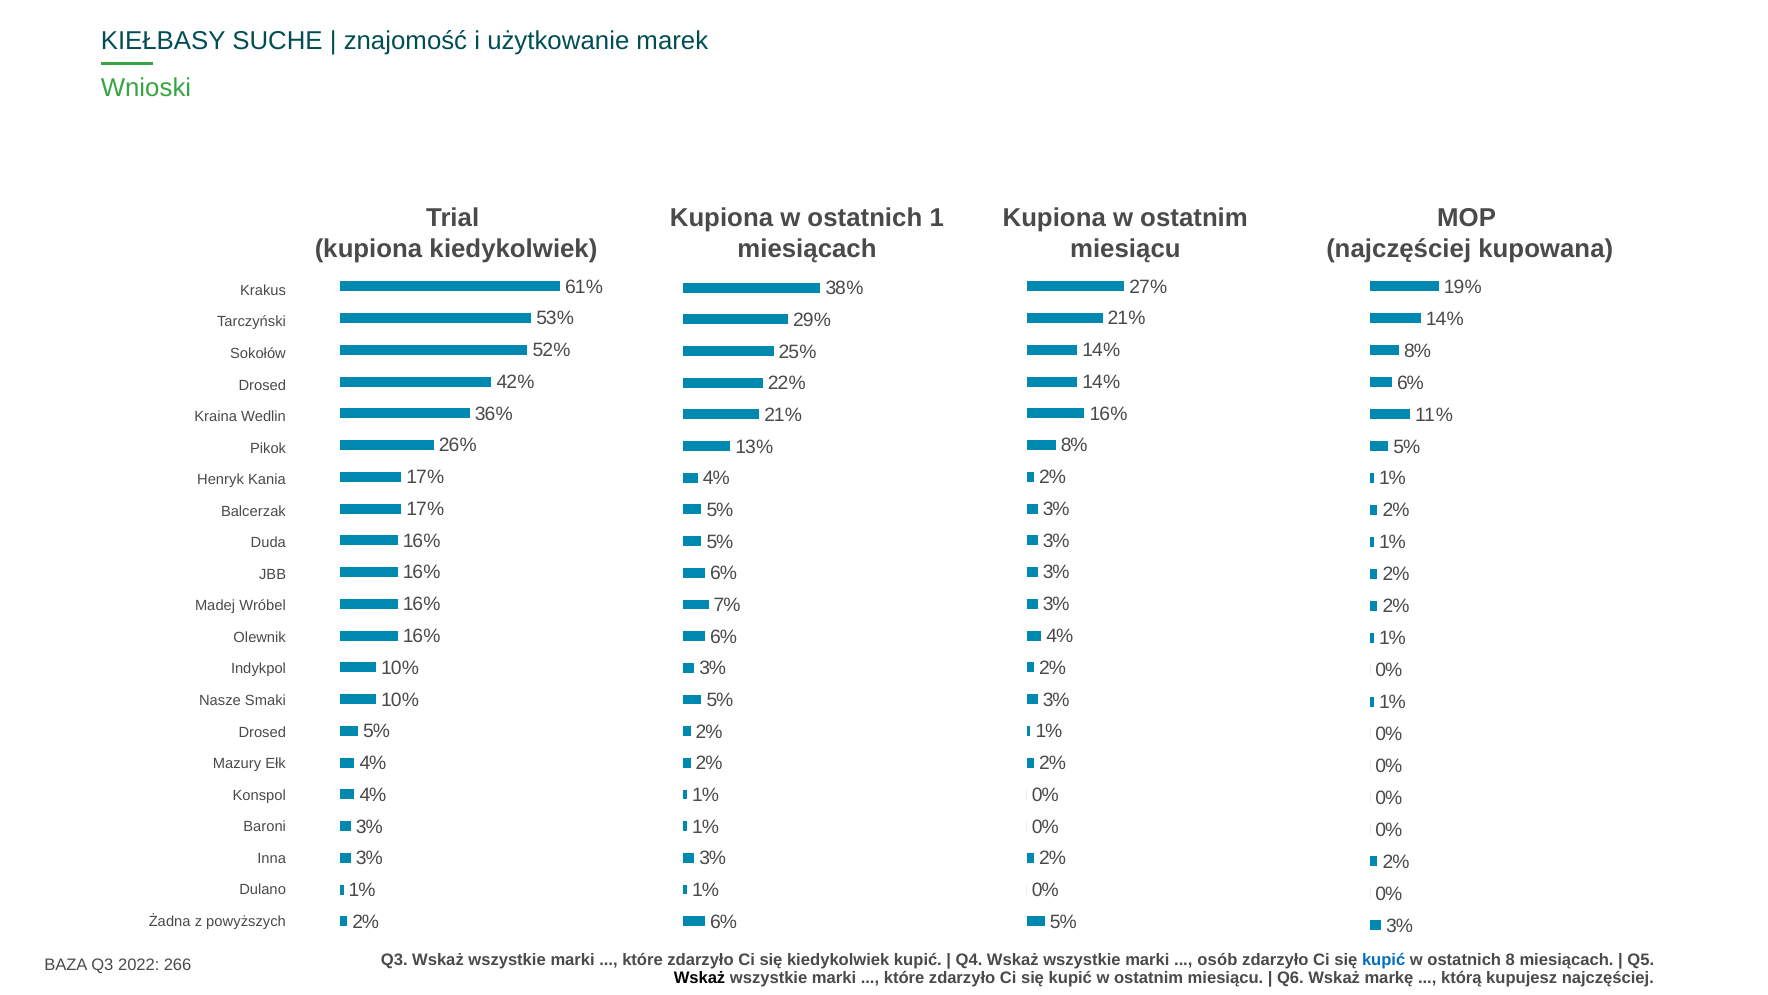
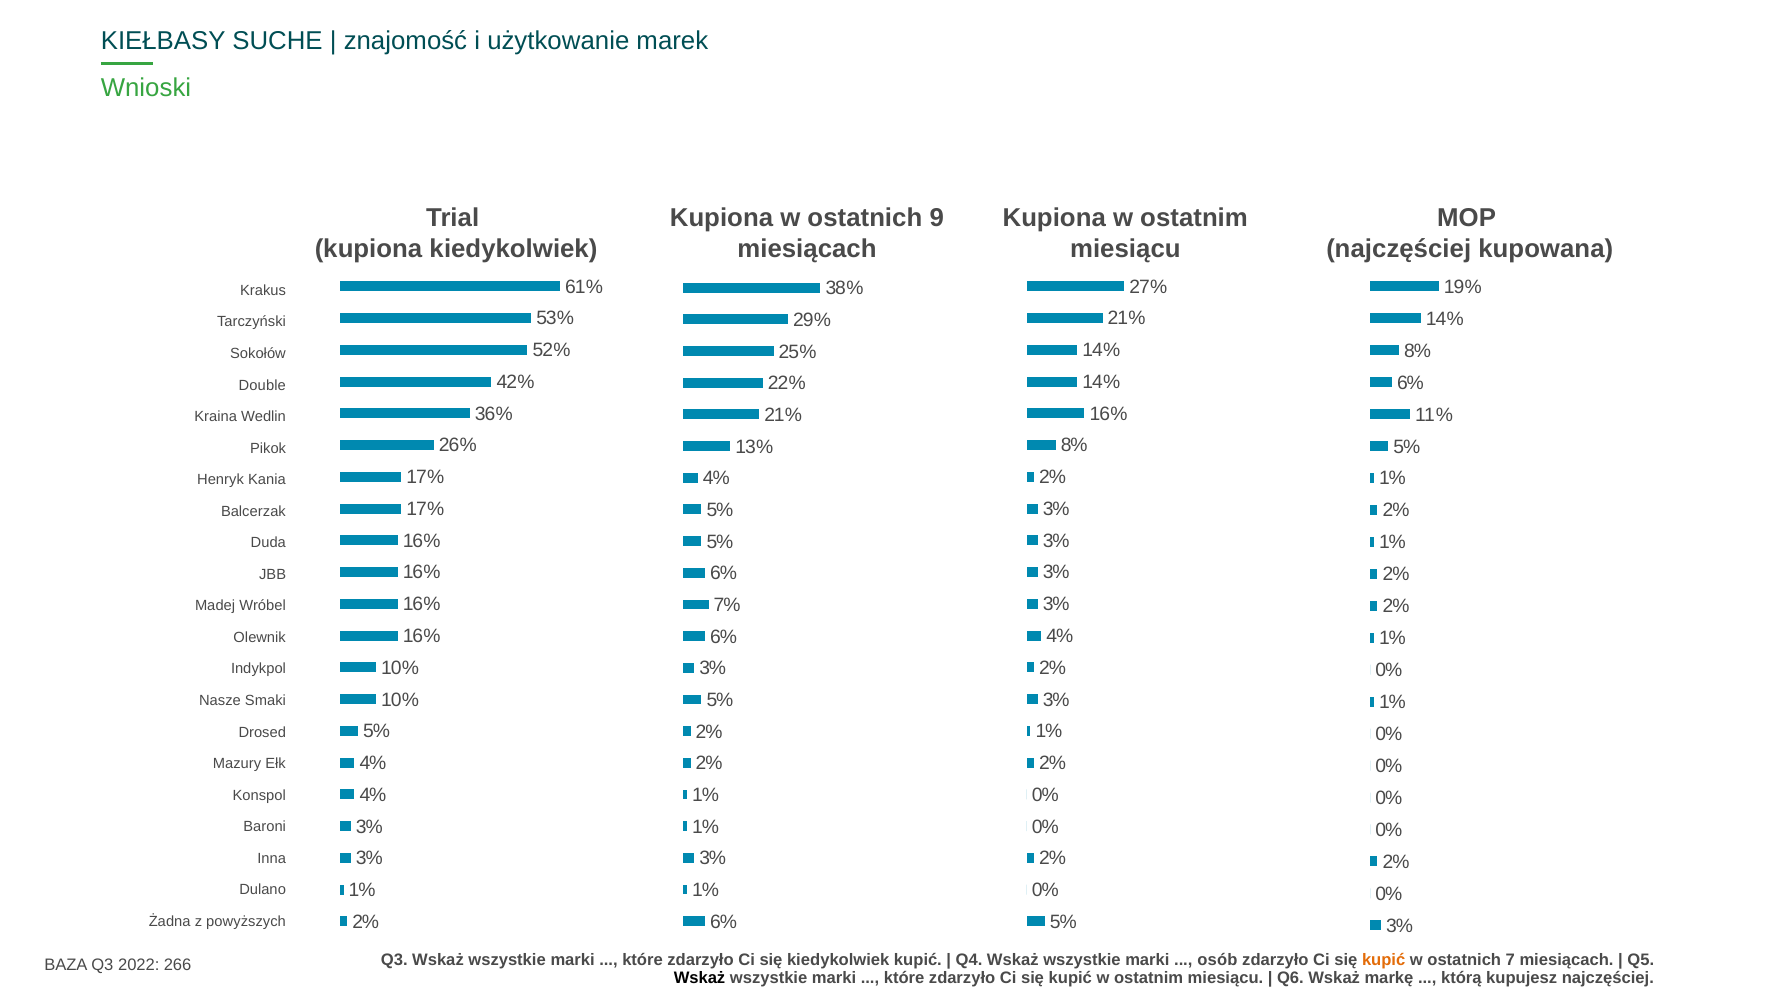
1: 1 -> 9
Drosed at (262, 385): Drosed -> Double
kupić at (1384, 960) colour: blue -> orange
8: 8 -> 7
